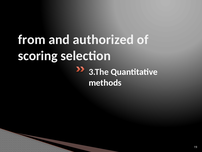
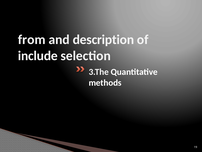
authorized: authorized -> description
scoring: scoring -> include
